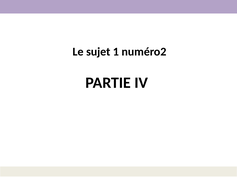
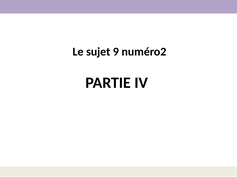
1: 1 -> 9
